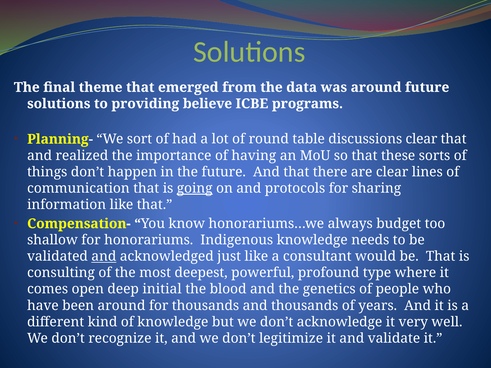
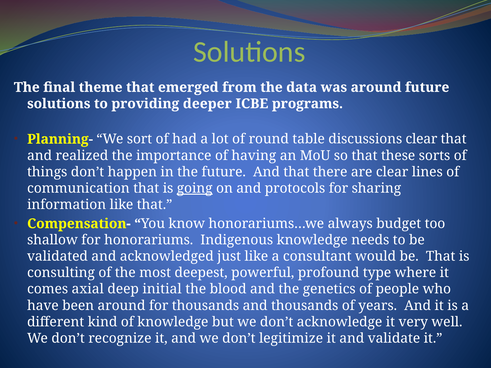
believe: believe -> deeper
and at (104, 257) underline: present -> none
open: open -> axial
